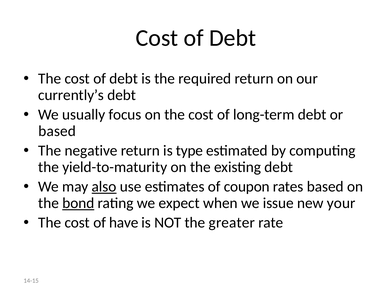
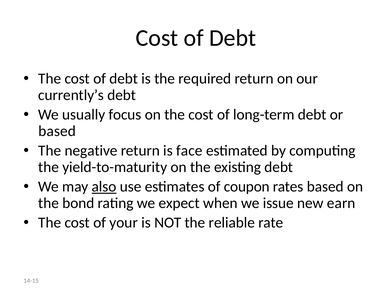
type: type -> face
bond underline: present -> none
your: your -> earn
have: have -> your
greater: greater -> reliable
